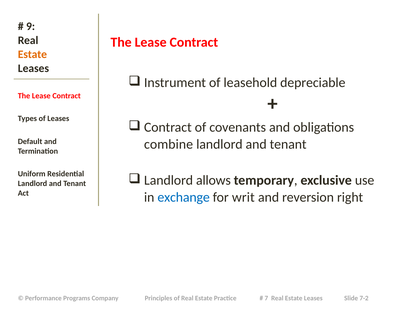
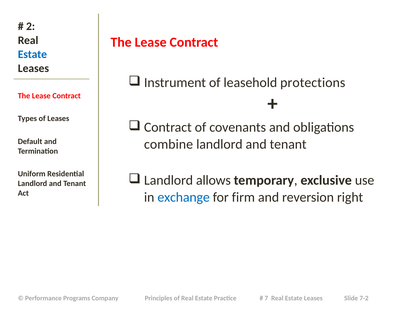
9: 9 -> 2
Estate at (32, 54) colour: orange -> blue
depreciable: depreciable -> protections
writ: writ -> firm
